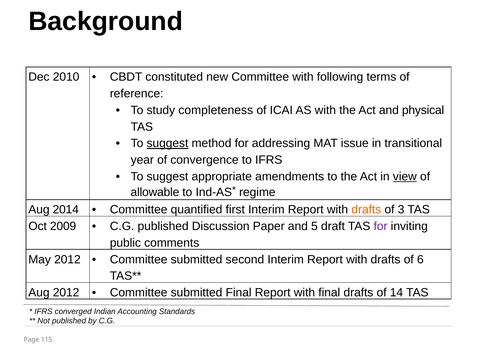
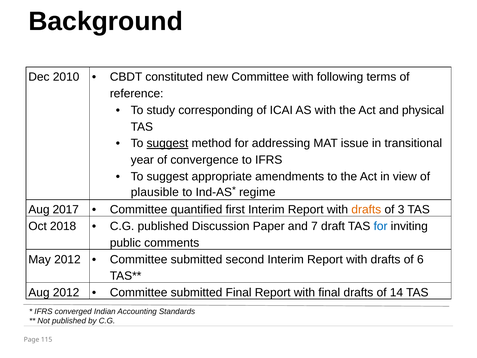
completeness: completeness -> corresponding
view underline: present -> none
allowable: allowable -> plausible
2014: 2014 -> 2017
2009: 2009 -> 2018
5: 5 -> 7
for at (381, 226) colour: purple -> blue
